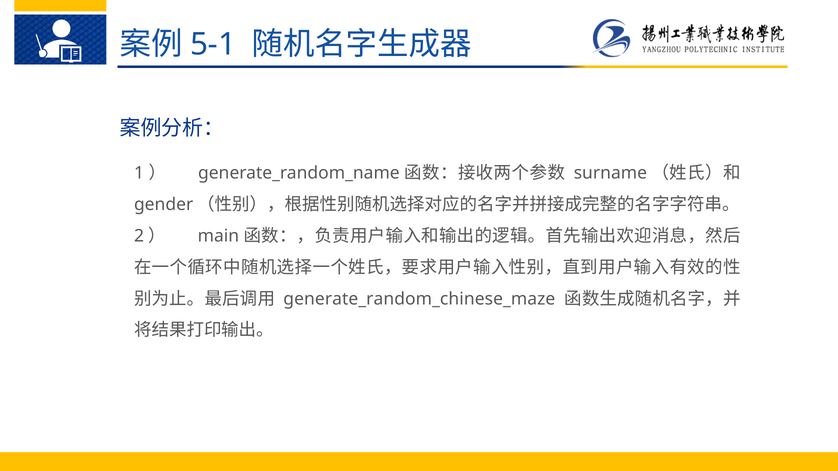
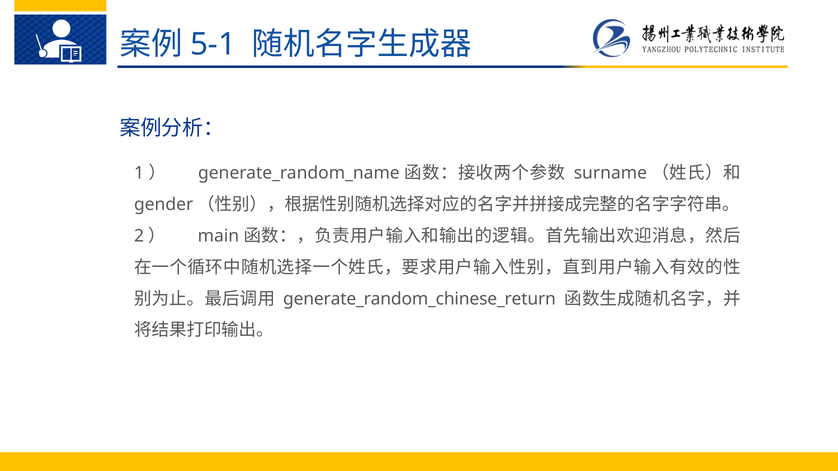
generate_random_chinese_maze: generate_random_chinese_maze -> generate_random_chinese_return
